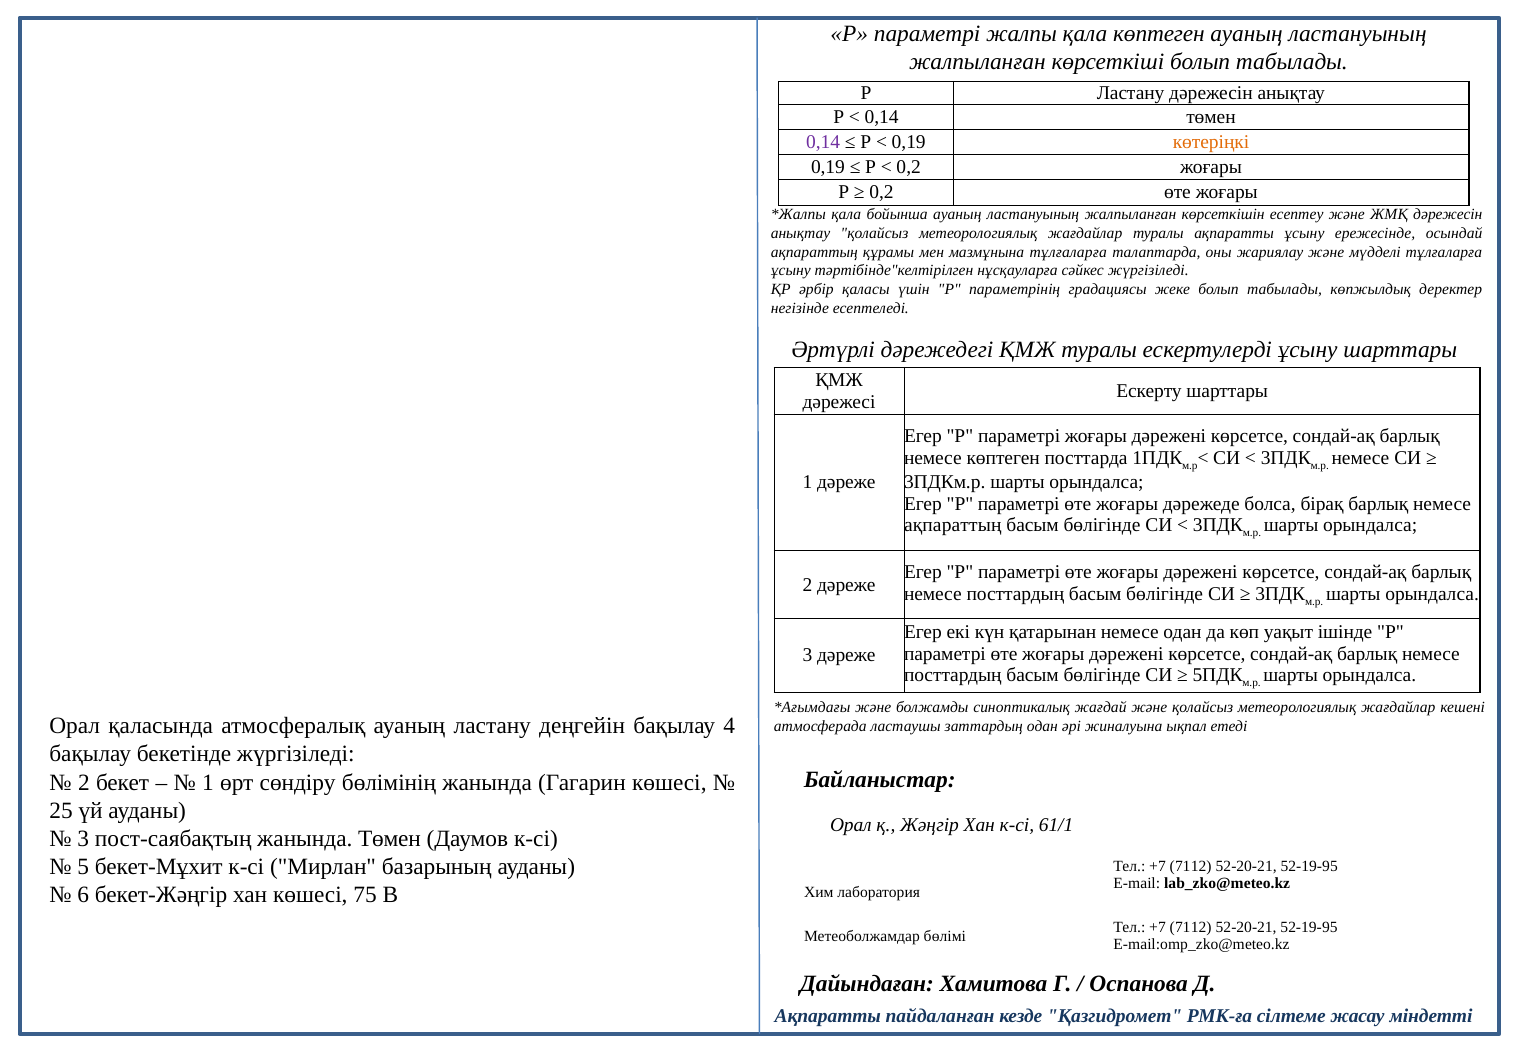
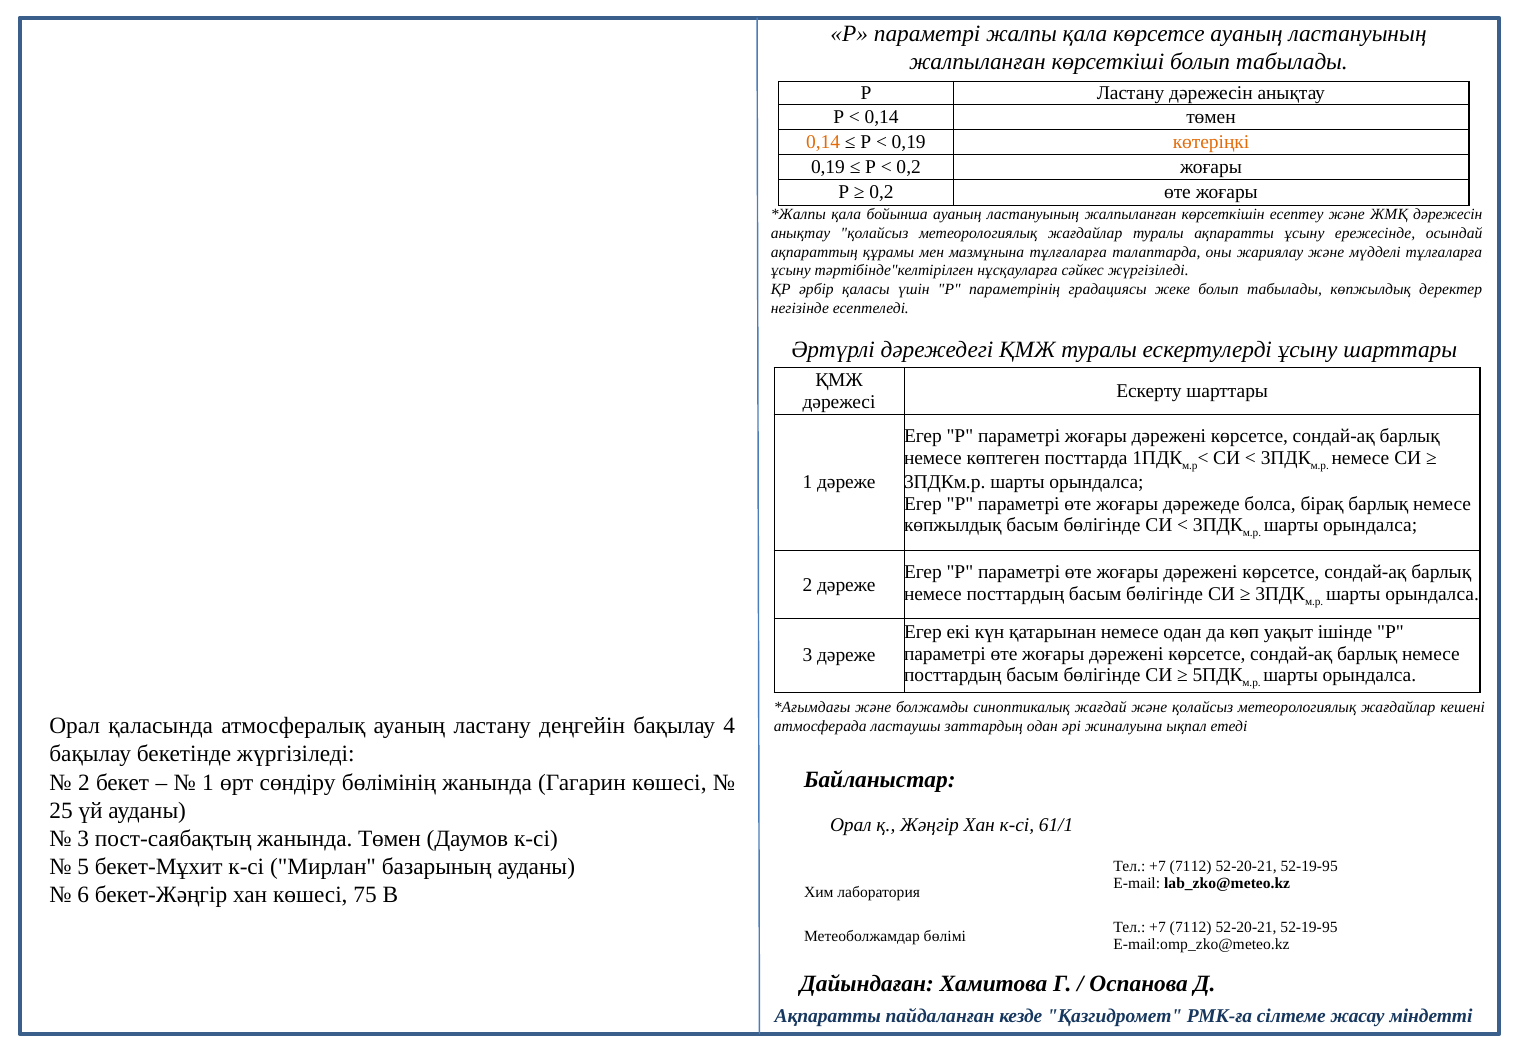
қала көптеген: көптеген -> көрсетсе
0,14 at (823, 142) colour: purple -> orange
ақпараттың at (953, 525): ақпараттың -> көпжылдық
